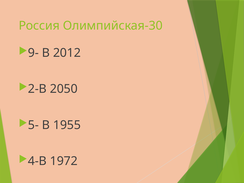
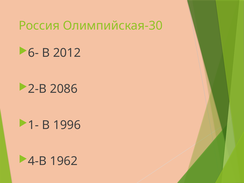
9-: 9- -> 6-
2050: 2050 -> 2086
5-: 5- -> 1-
1955: 1955 -> 1996
1972: 1972 -> 1962
